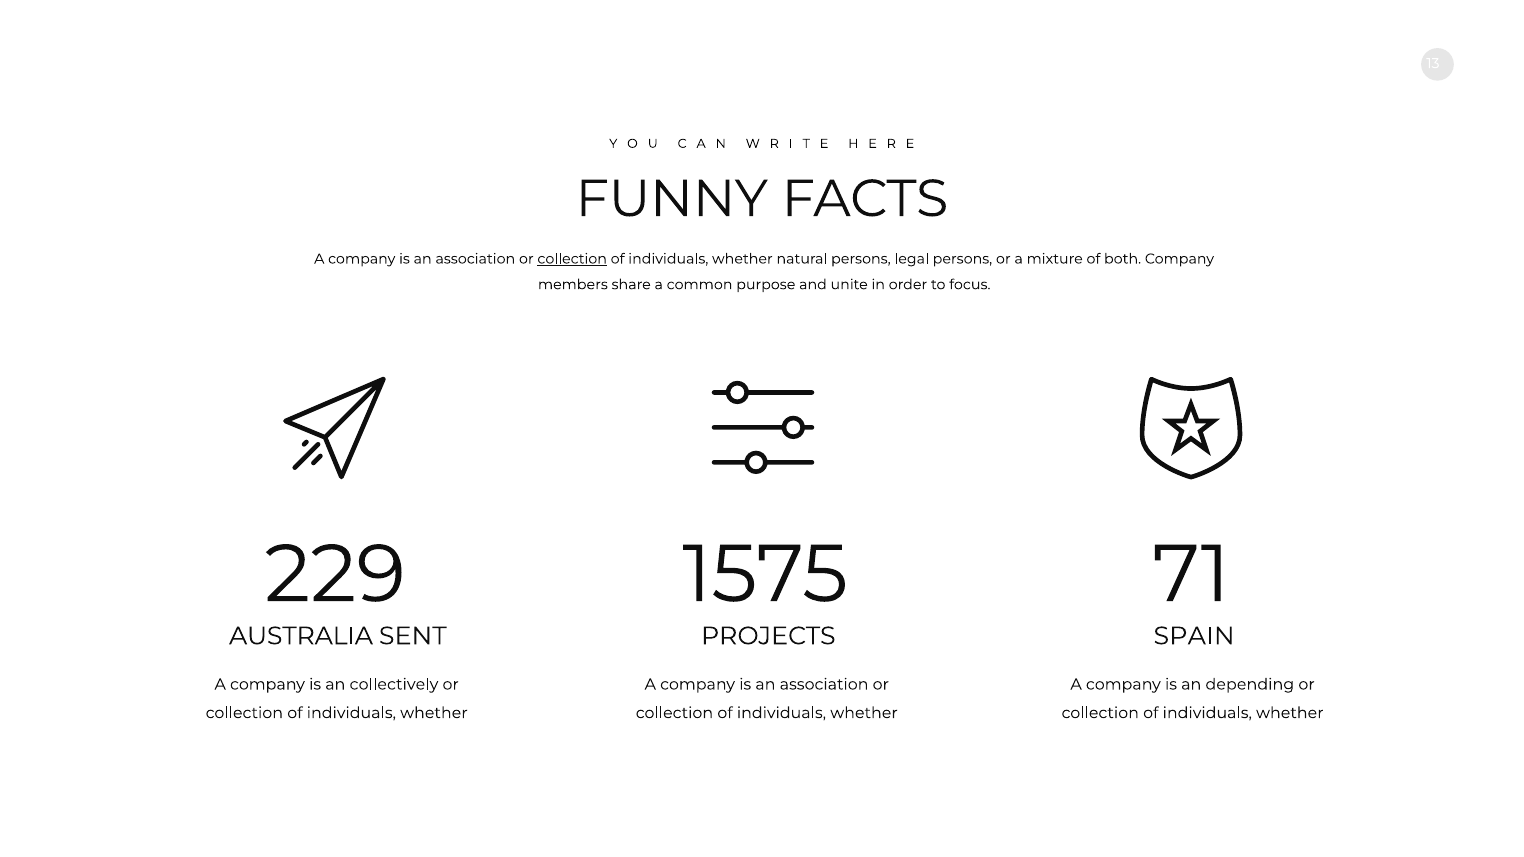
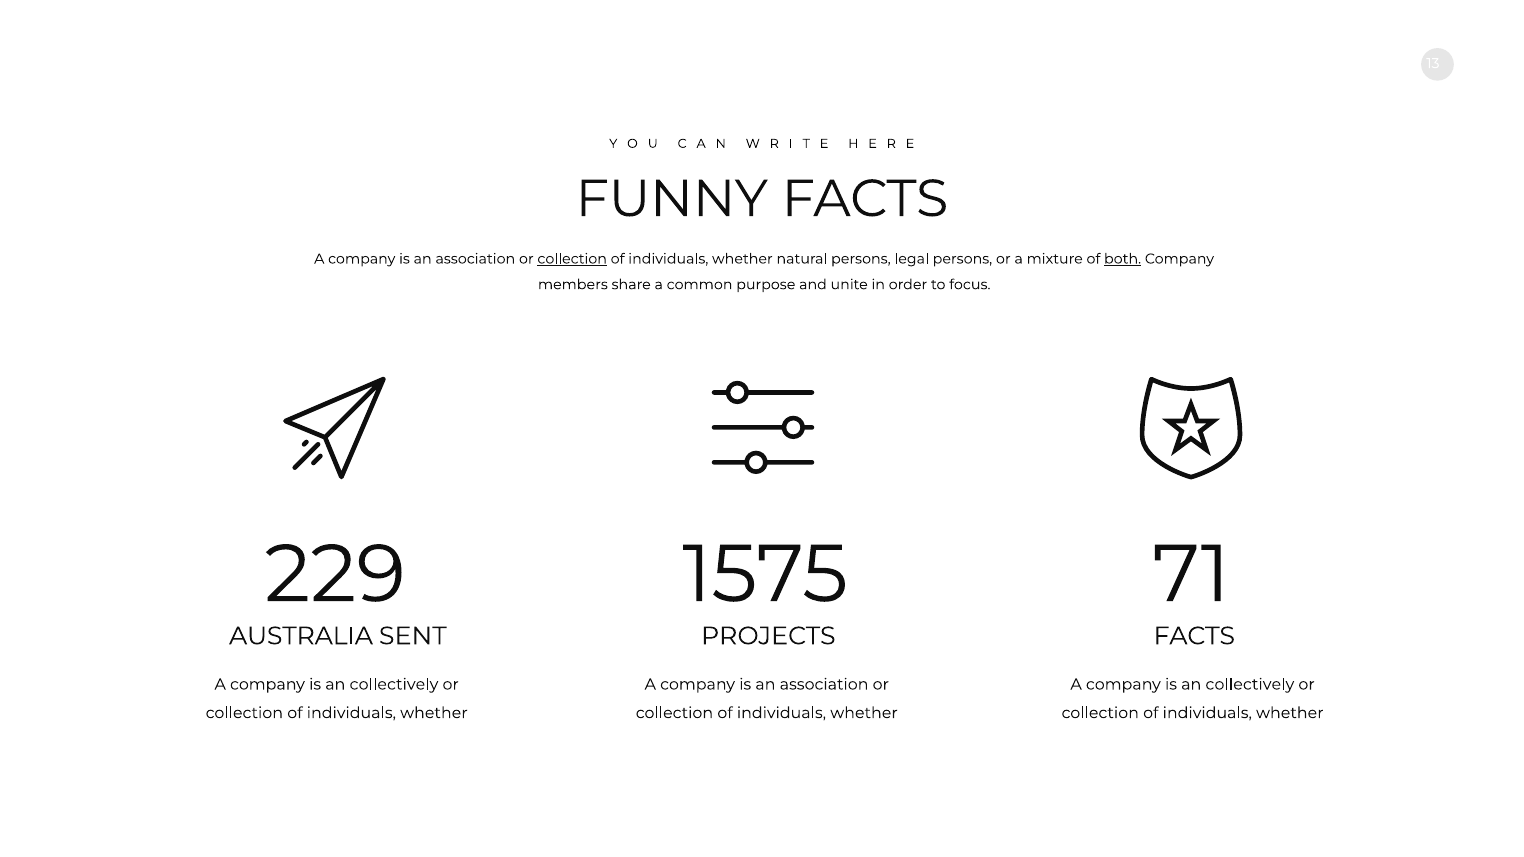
both underline: none -> present
SPAIN at (1194, 636): SPAIN -> FACTS
depending at (1250, 685): depending -> collectively
